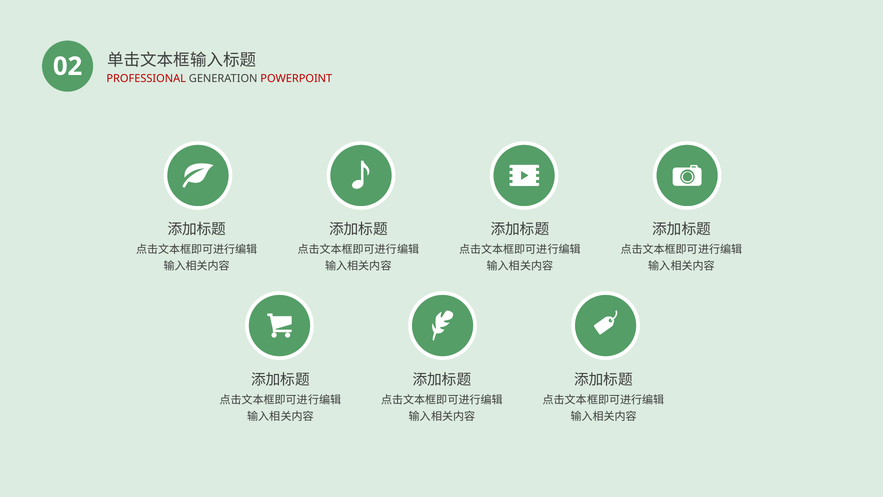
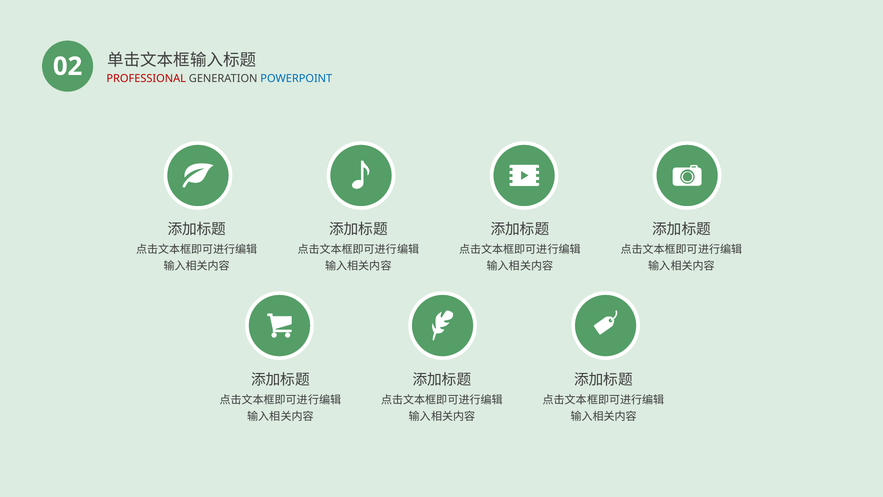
POWERPOINT colour: red -> blue
